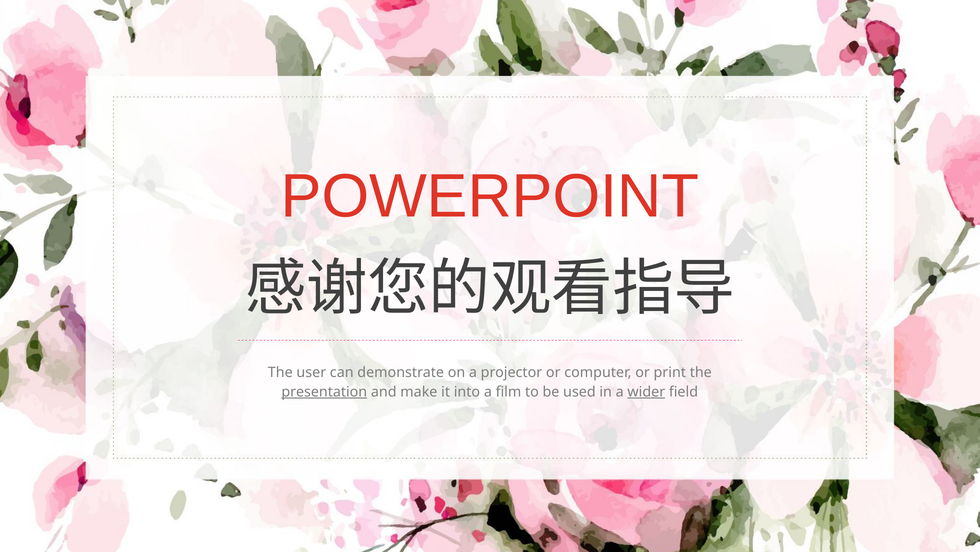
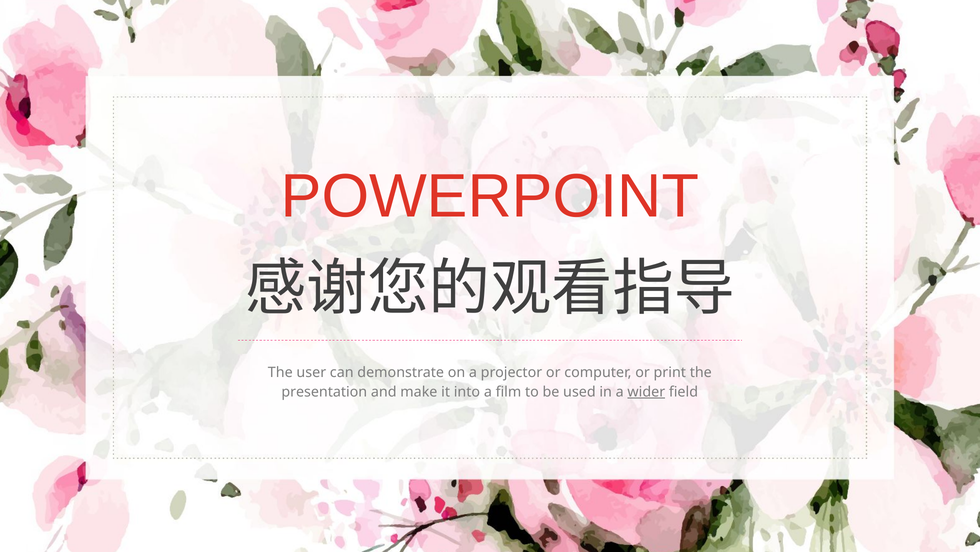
presentation underline: present -> none
